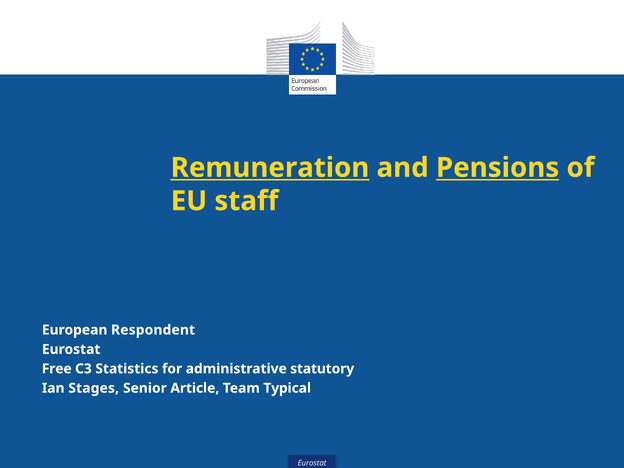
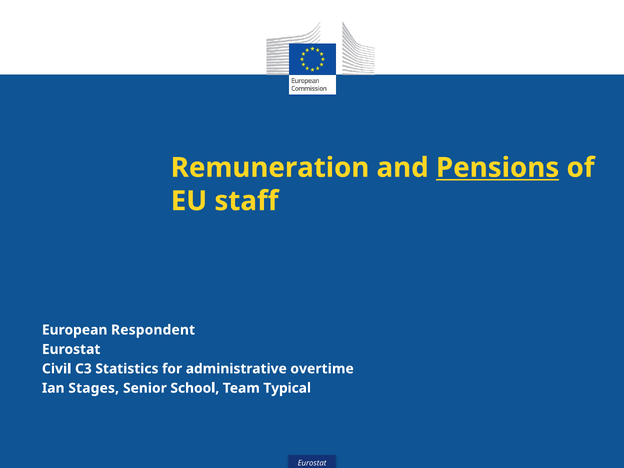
Remuneration underline: present -> none
Free: Free -> Civil
statutory: statutory -> overtime
Article: Article -> School
